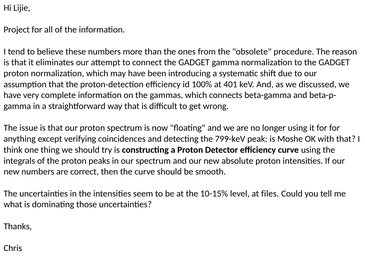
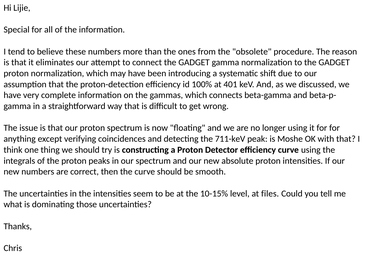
Project: Project -> Special
799-keV: 799-keV -> 711-keV
